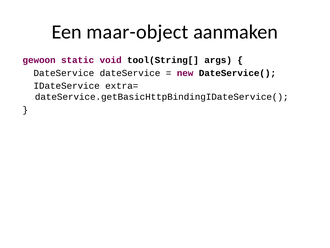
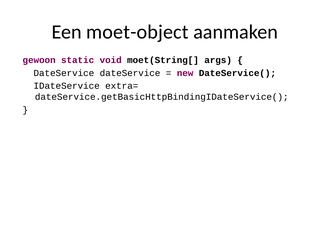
maar-object: maar-object -> moet-object
tool(String[: tool(String[ -> moet(String[
